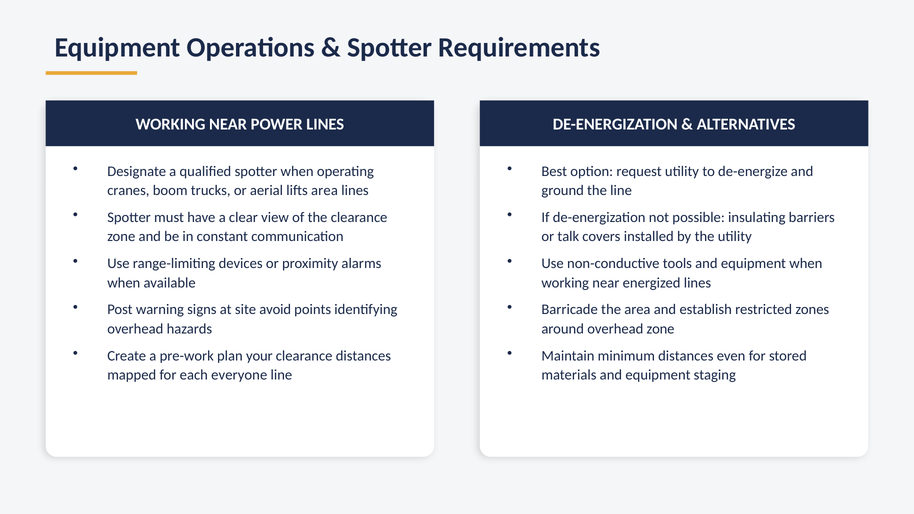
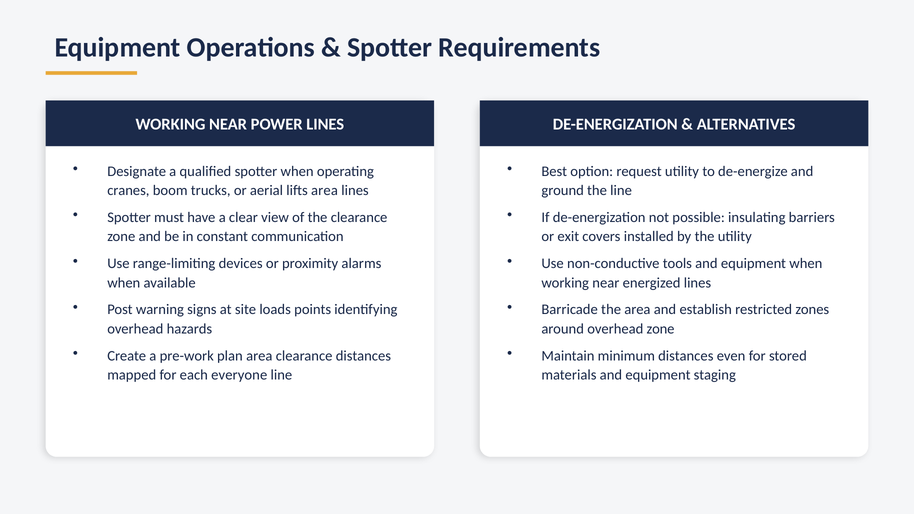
talk: talk -> exit
avoid: avoid -> loads
plan your: your -> area
